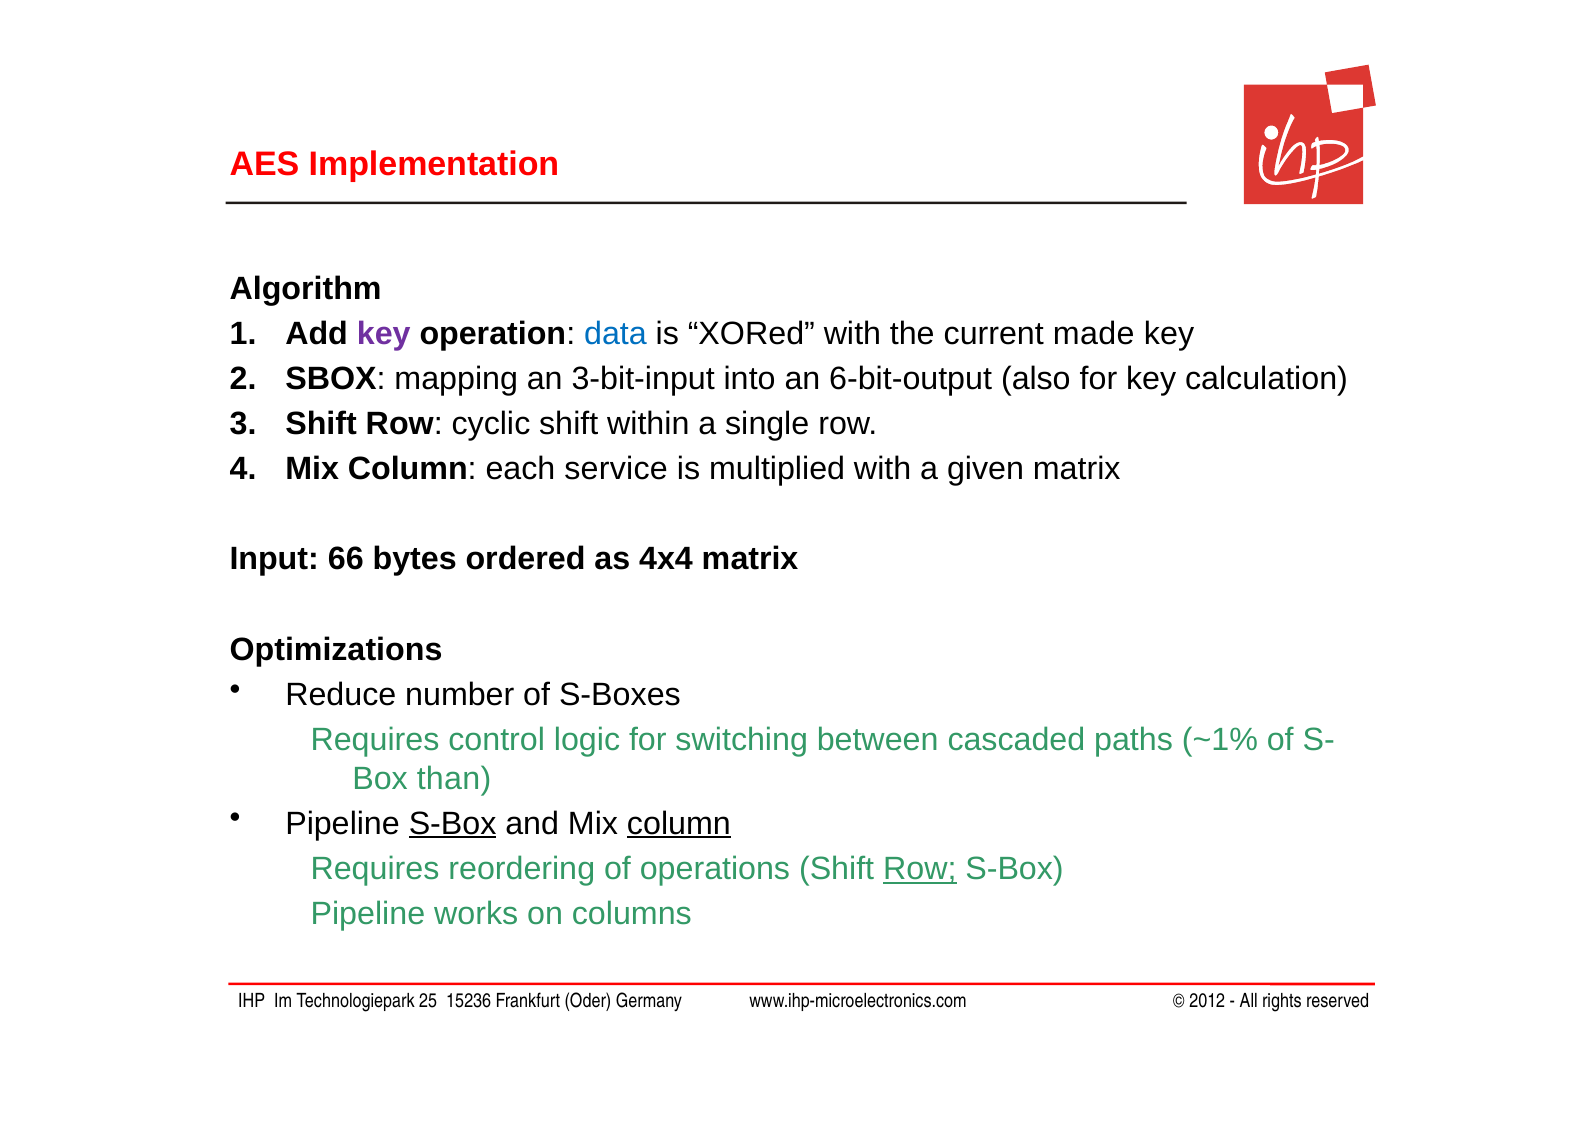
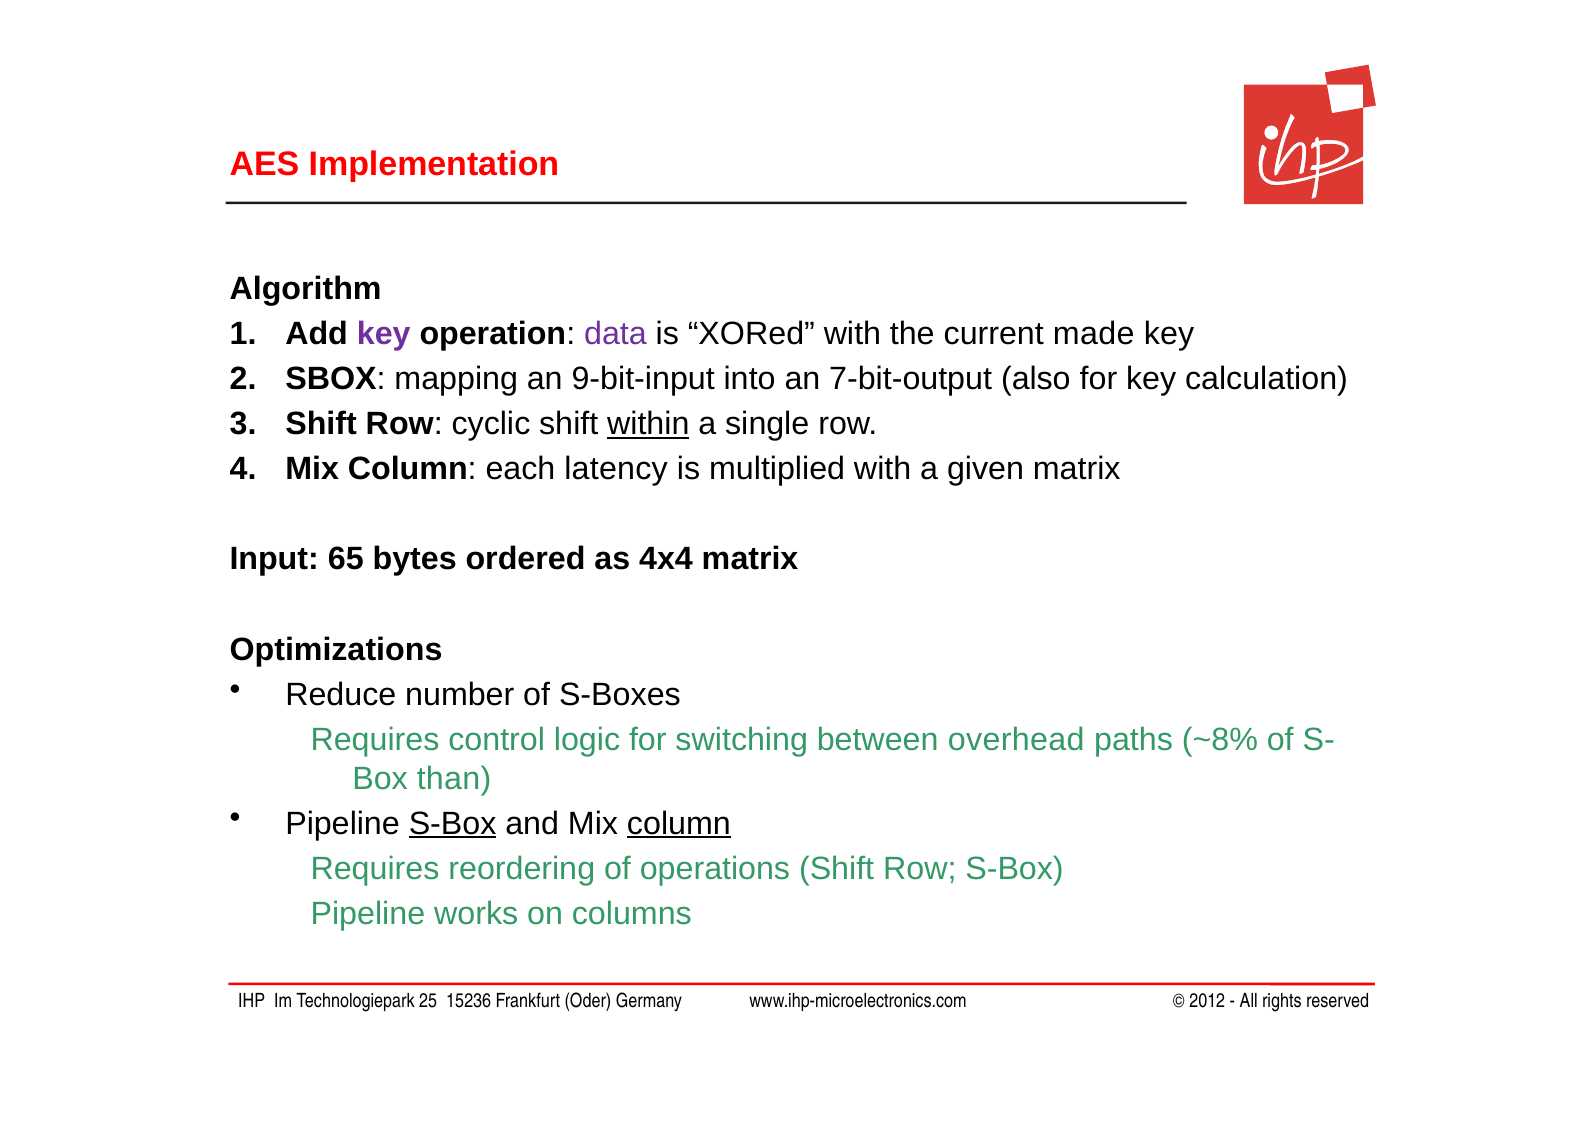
data colour: blue -> purple
3-bit-input: 3-bit-input -> 9-bit-input
6-bit-output: 6-bit-output -> 7-bit-output
within underline: none -> present
service: service -> latency
66: 66 -> 65
cascaded: cascaded -> overhead
~1%: ~1% -> ~8%
Row at (920, 869) underline: present -> none
